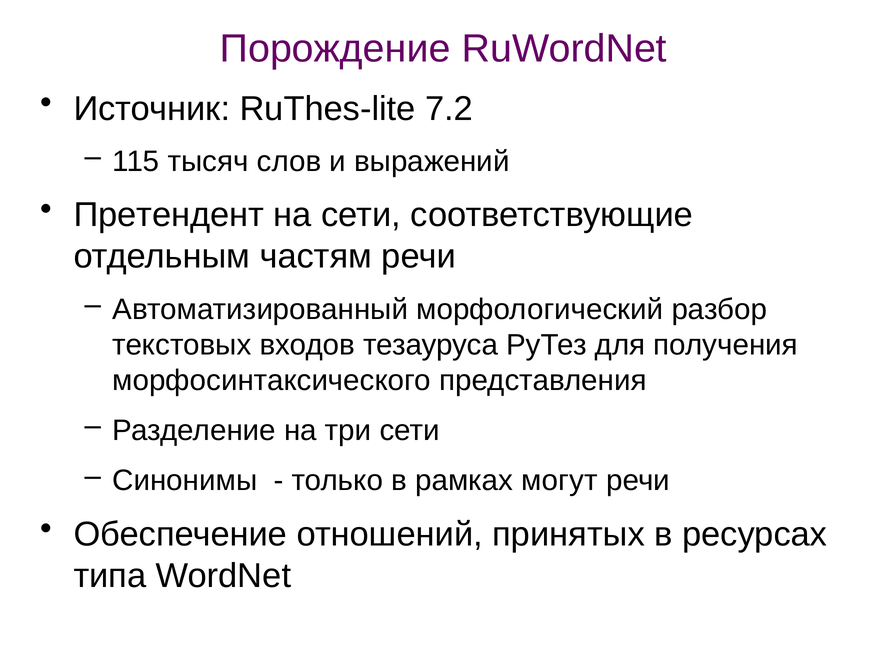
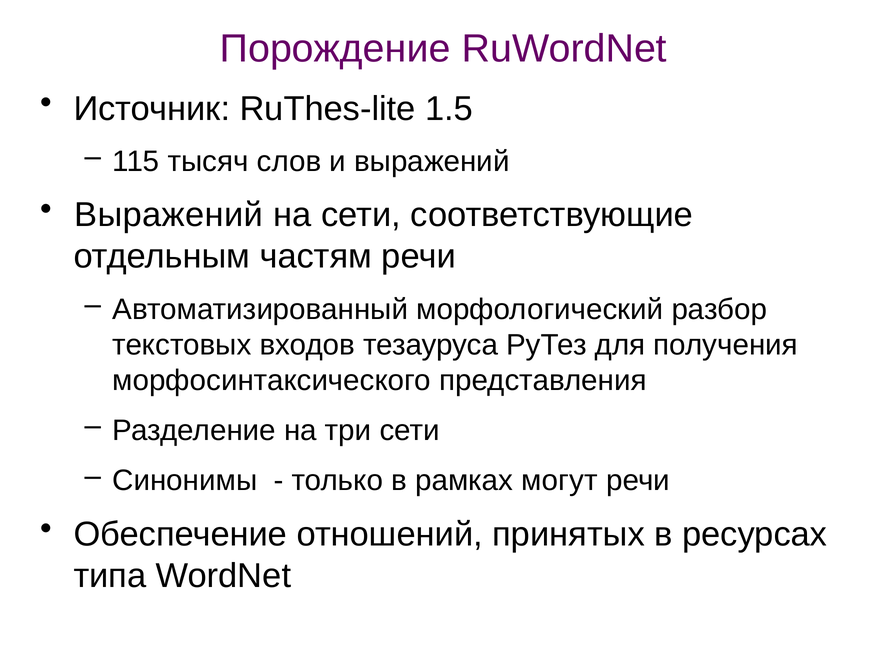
7.2: 7.2 -> 1.5
Претендент at (169, 215): Претендент -> Выражений
